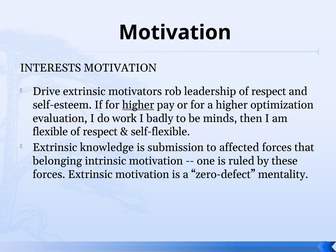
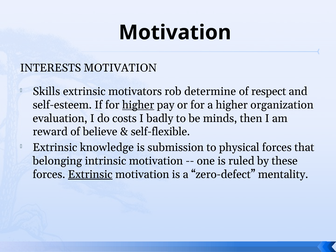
Drive: Drive -> Skills
leadership: leadership -> determine
optimization: optimization -> organization
work: work -> costs
flexible: flexible -> reward
respect at (100, 132): respect -> believe
affected: affected -> physical
Extrinsic at (90, 174) underline: none -> present
